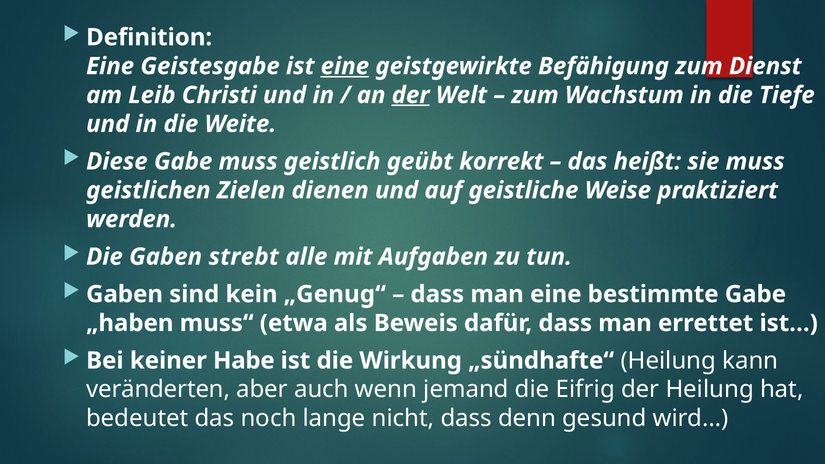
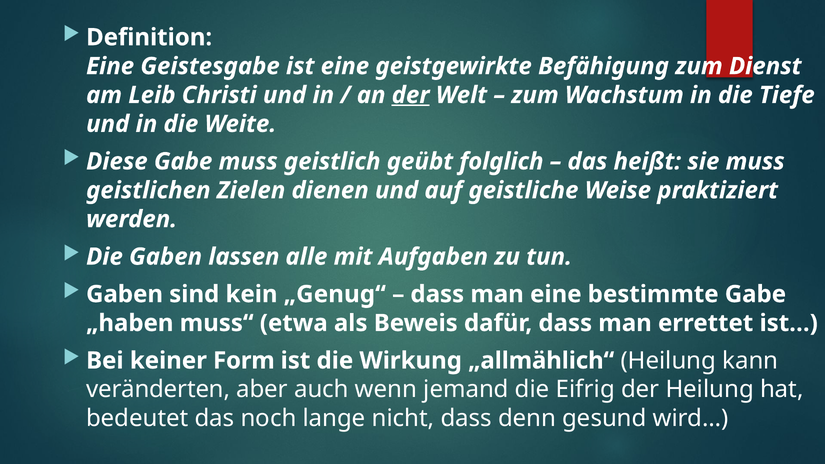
eine at (345, 66) underline: present -> none
korrekt: korrekt -> folglich
strebt: strebt -> lassen
Habe: Habe -> Form
„sündhafte“: „sündhafte“ -> „allmählich“
